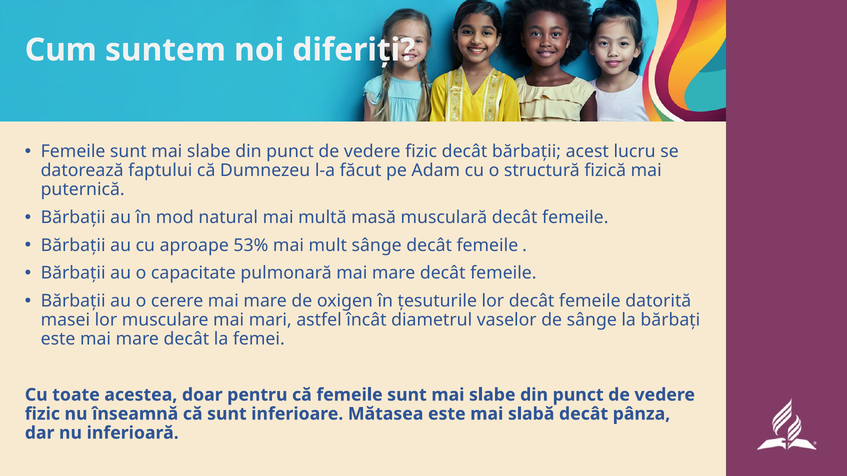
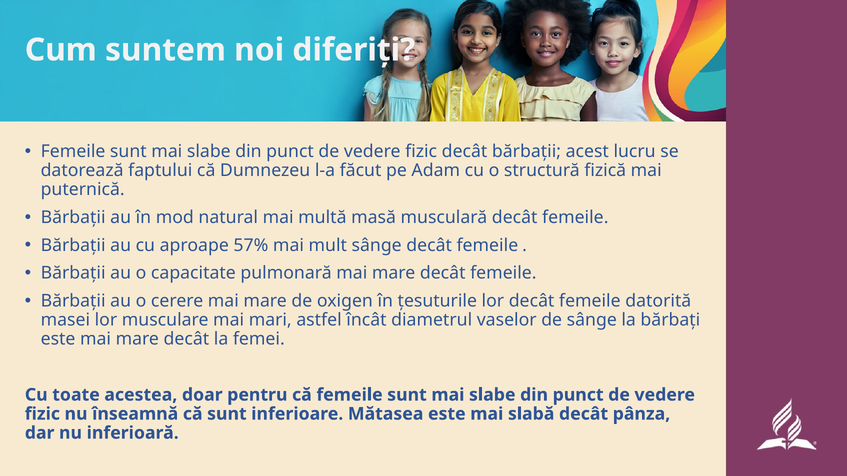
53%: 53% -> 57%
